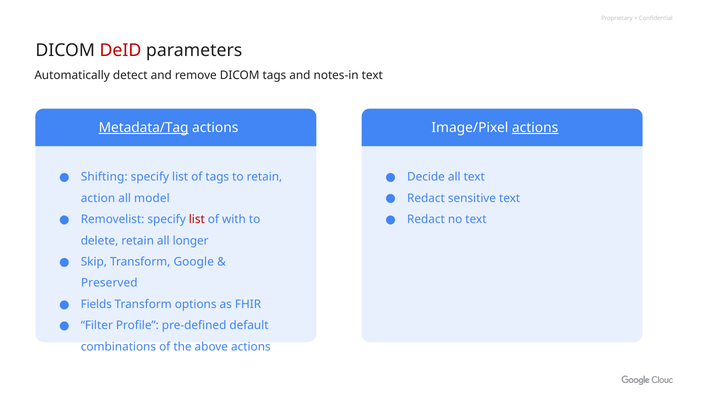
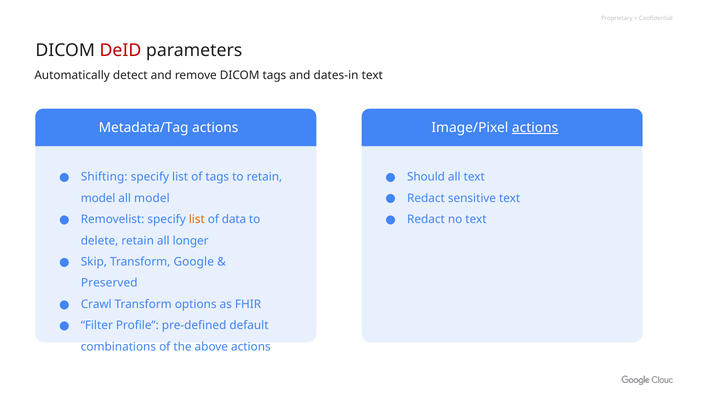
notes-in: notes-in -> dates-in
Metadata/Tag underline: present -> none
Decide: Decide -> Should
action at (98, 198): action -> model
list at (197, 220) colour: red -> orange
with: with -> data
Fields: Fields -> Crawl
